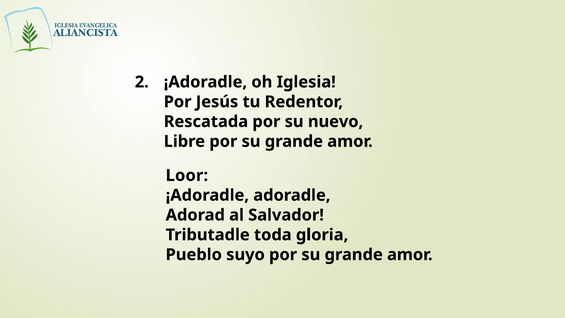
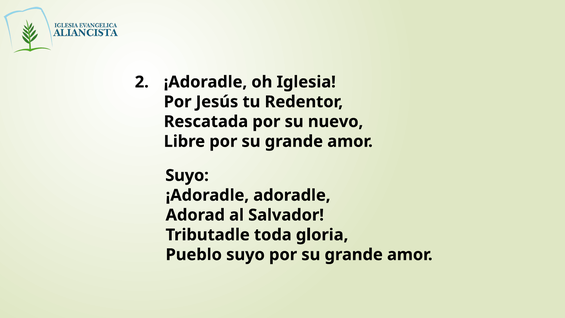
Loor at (187, 175): Loor -> Suyo
